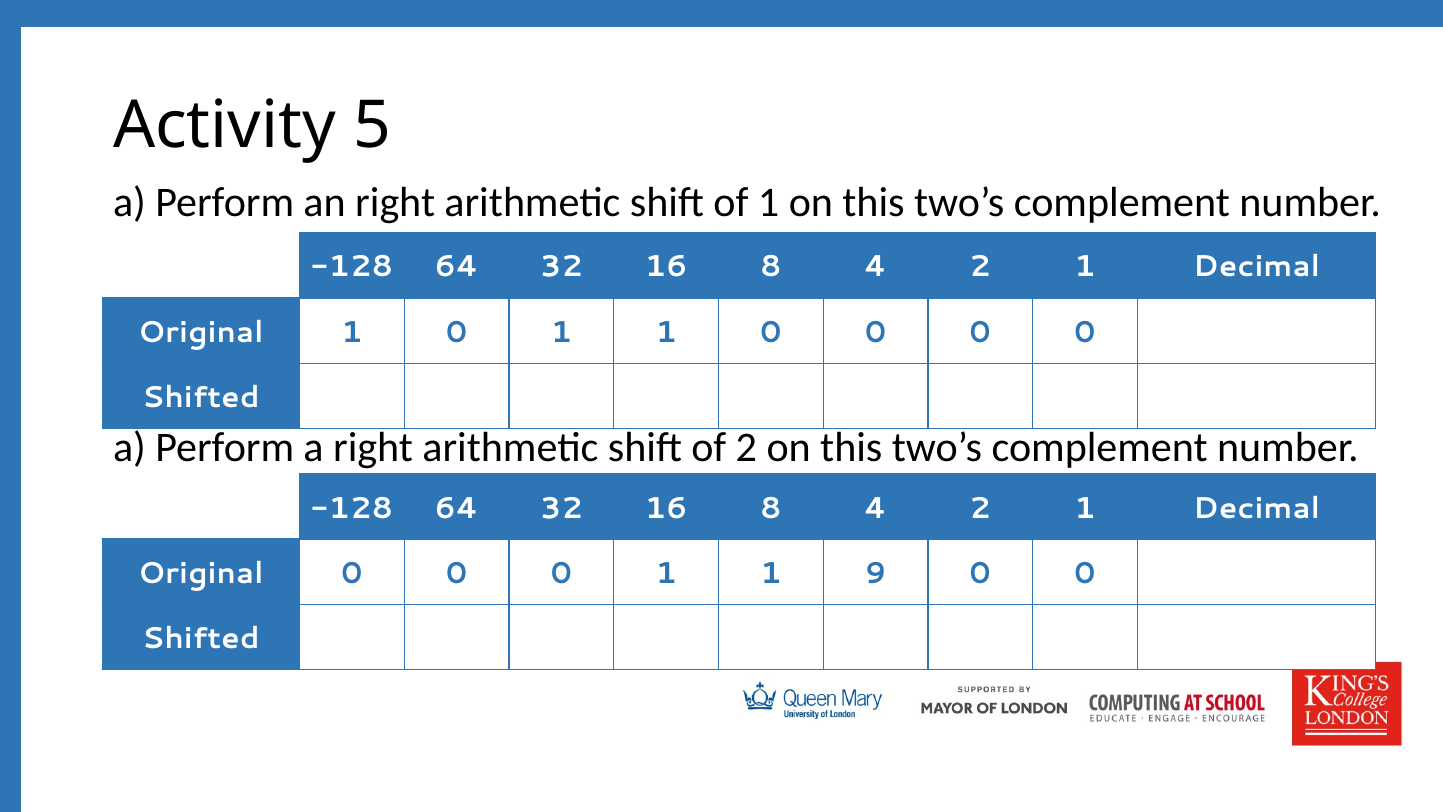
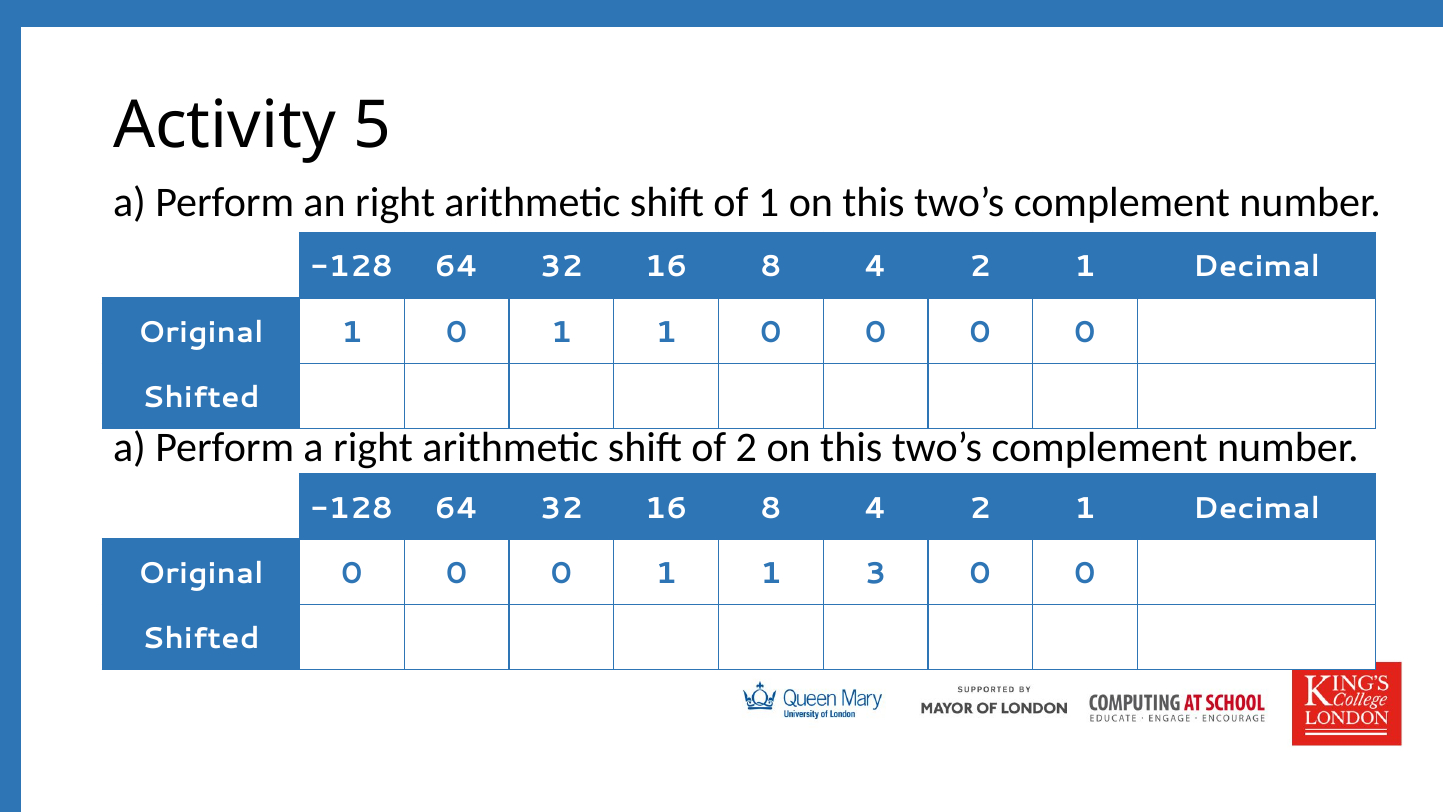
9: 9 -> 3
